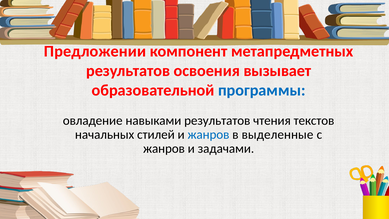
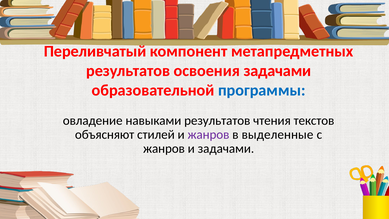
Предложении: Предложении -> Переливчатый
освоения вызывает: вызывает -> задачами
начальных: начальных -> объясняют
жанров at (208, 135) colour: blue -> purple
